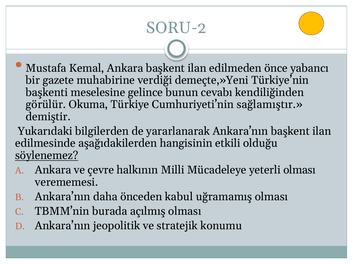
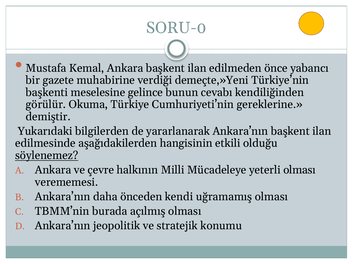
SORU-2: SORU-2 -> SORU-0
sağlamıştır: sağlamıştır -> gereklerine
kabul: kabul -> kendi
